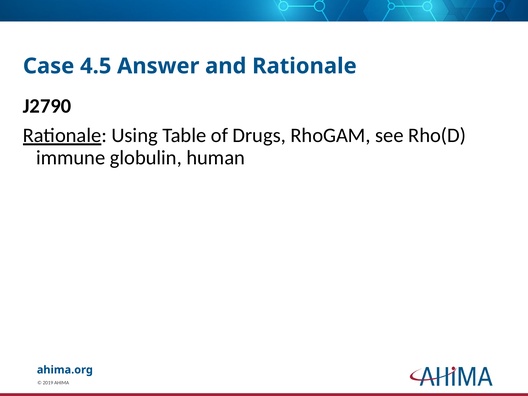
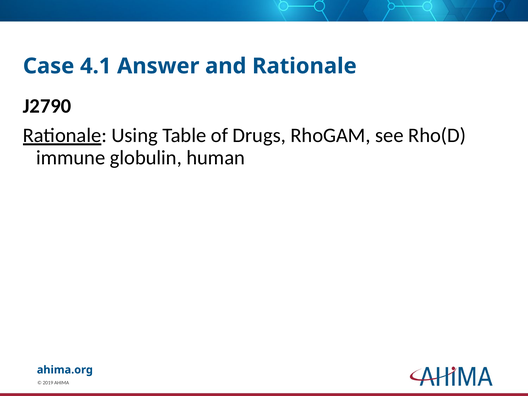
4.5: 4.5 -> 4.1
